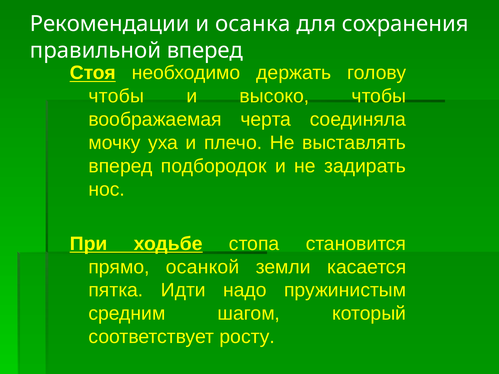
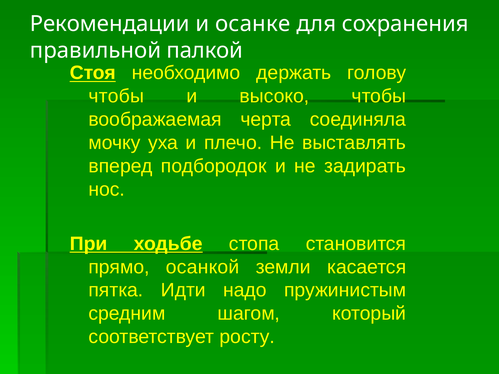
осанка: осанка -> осанке
правильной вперед: вперед -> палкой
